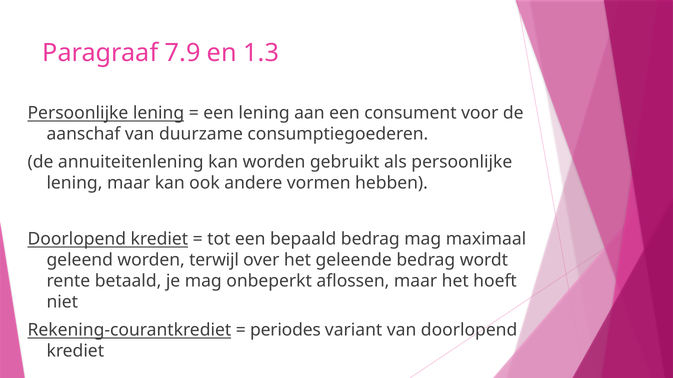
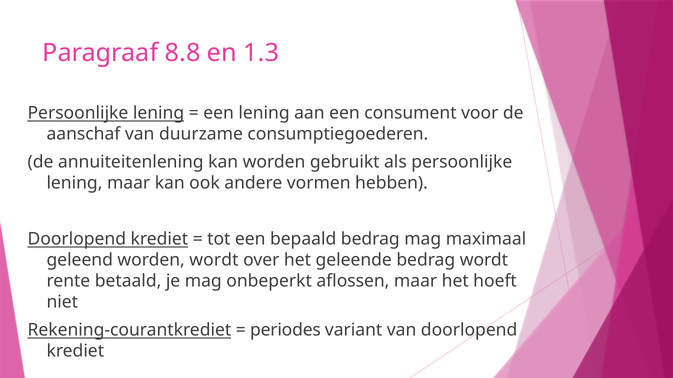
7.9: 7.9 -> 8.8
worden terwijl: terwijl -> wordt
